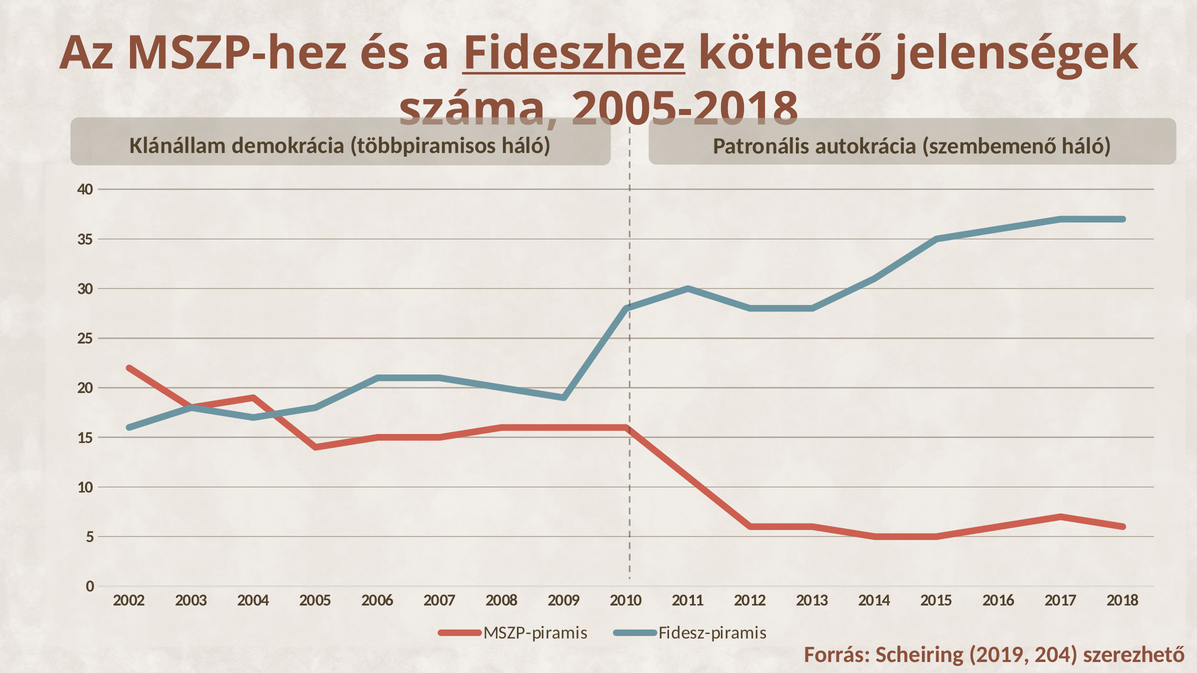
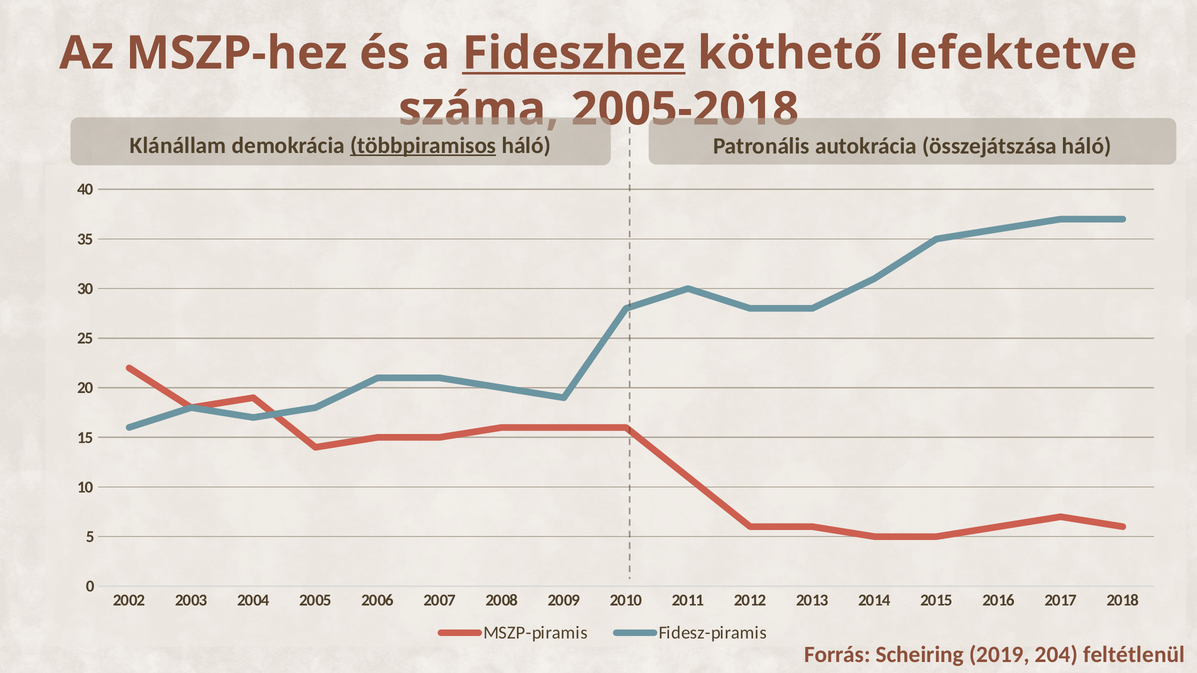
jelenségek: jelenségek -> lefektetve
többpiramisos underline: none -> present
szembemenő: szembemenő -> összejátszása
szerezhető: szerezhető -> feltétlenül
